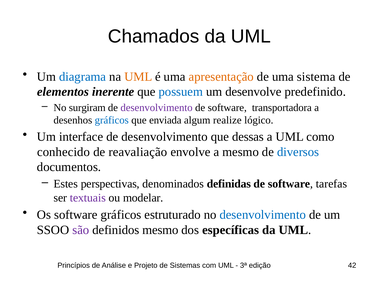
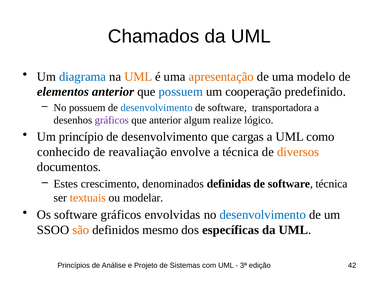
sistema: sistema -> modelo
elementos inerente: inerente -> anterior
desenvolve: desenvolve -> cooperação
No surgiram: surgiram -> possuem
desenvolvimento at (157, 108) colour: purple -> blue
gráficos at (112, 120) colour: blue -> purple
que enviada: enviada -> anterior
interface: interface -> princípio
dessas: dessas -> cargas
a mesmo: mesmo -> técnica
diversos colour: blue -> orange
perspectivas: perspectivas -> crescimento
software tarefas: tarefas -> técnica
textuais colour: purple -> orange
estruturado: estruturado -> envolvidas
são colour: purple -> orange
